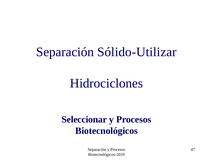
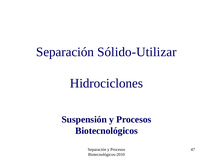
Seleccionar: Seleccionar -> Suspensión
